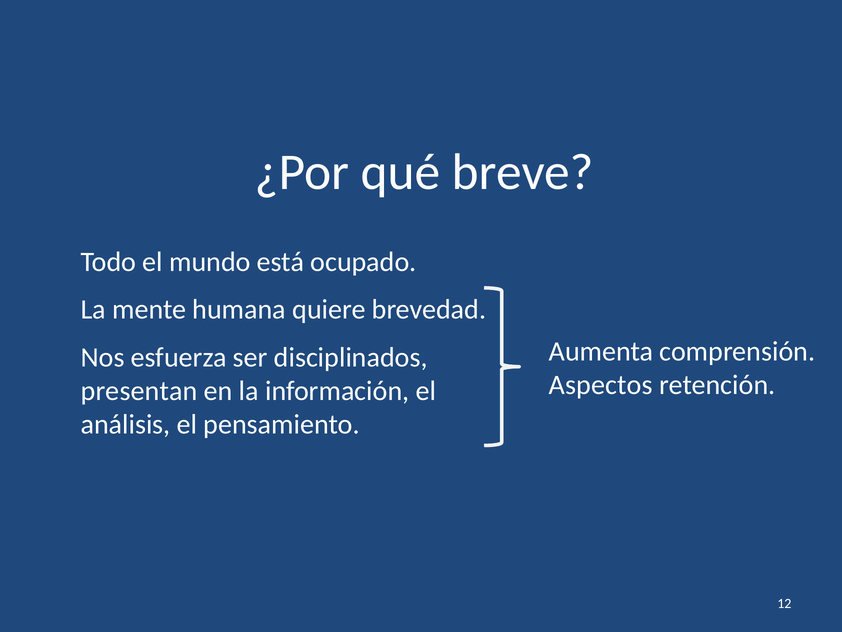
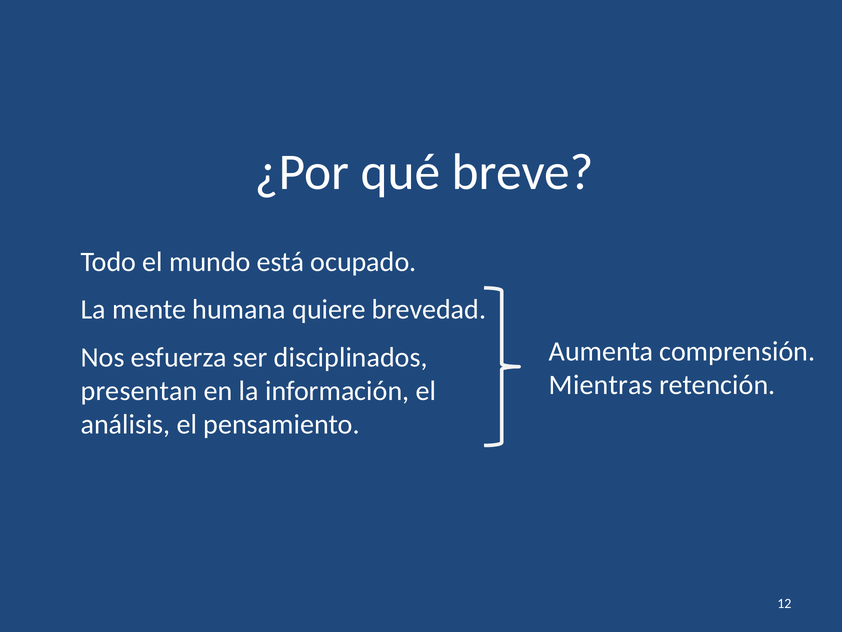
Aspectos: Aspectos -> Mientras
